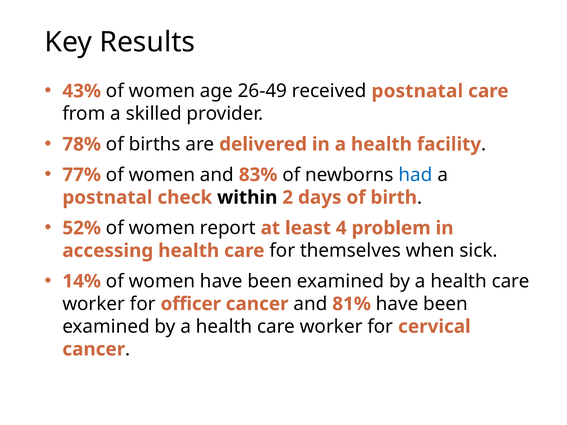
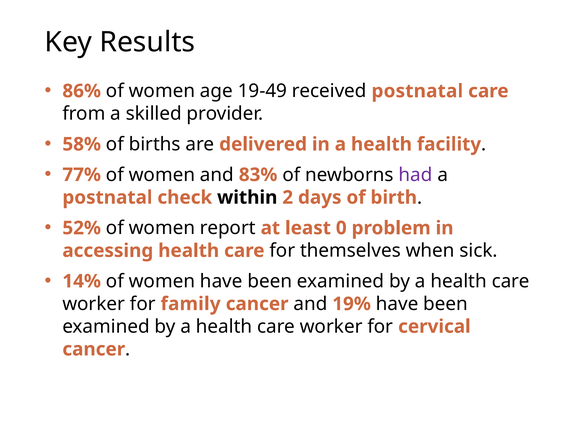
43%: 43% -> 86%
26-49: 26-49 -> 19-49
78%: 78% -> 58%
had colour: blue -> purple
4: 4 -> 0
officer: officer -> family
81%: 81% -> 19%
